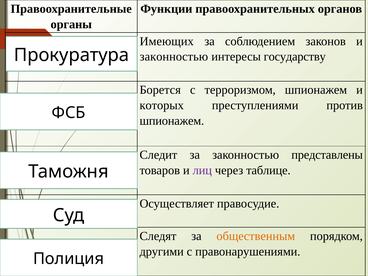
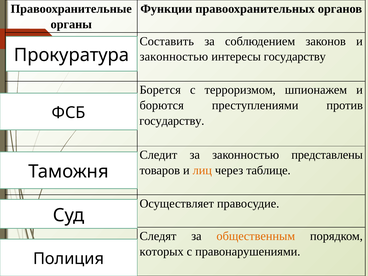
Имеющих: Имеющих -> Составить
которых: которых -> борются
шпионажем at (172, 121): шпионажем -> государству
лиц colour: purple -> orange
другими: другими -> которых
